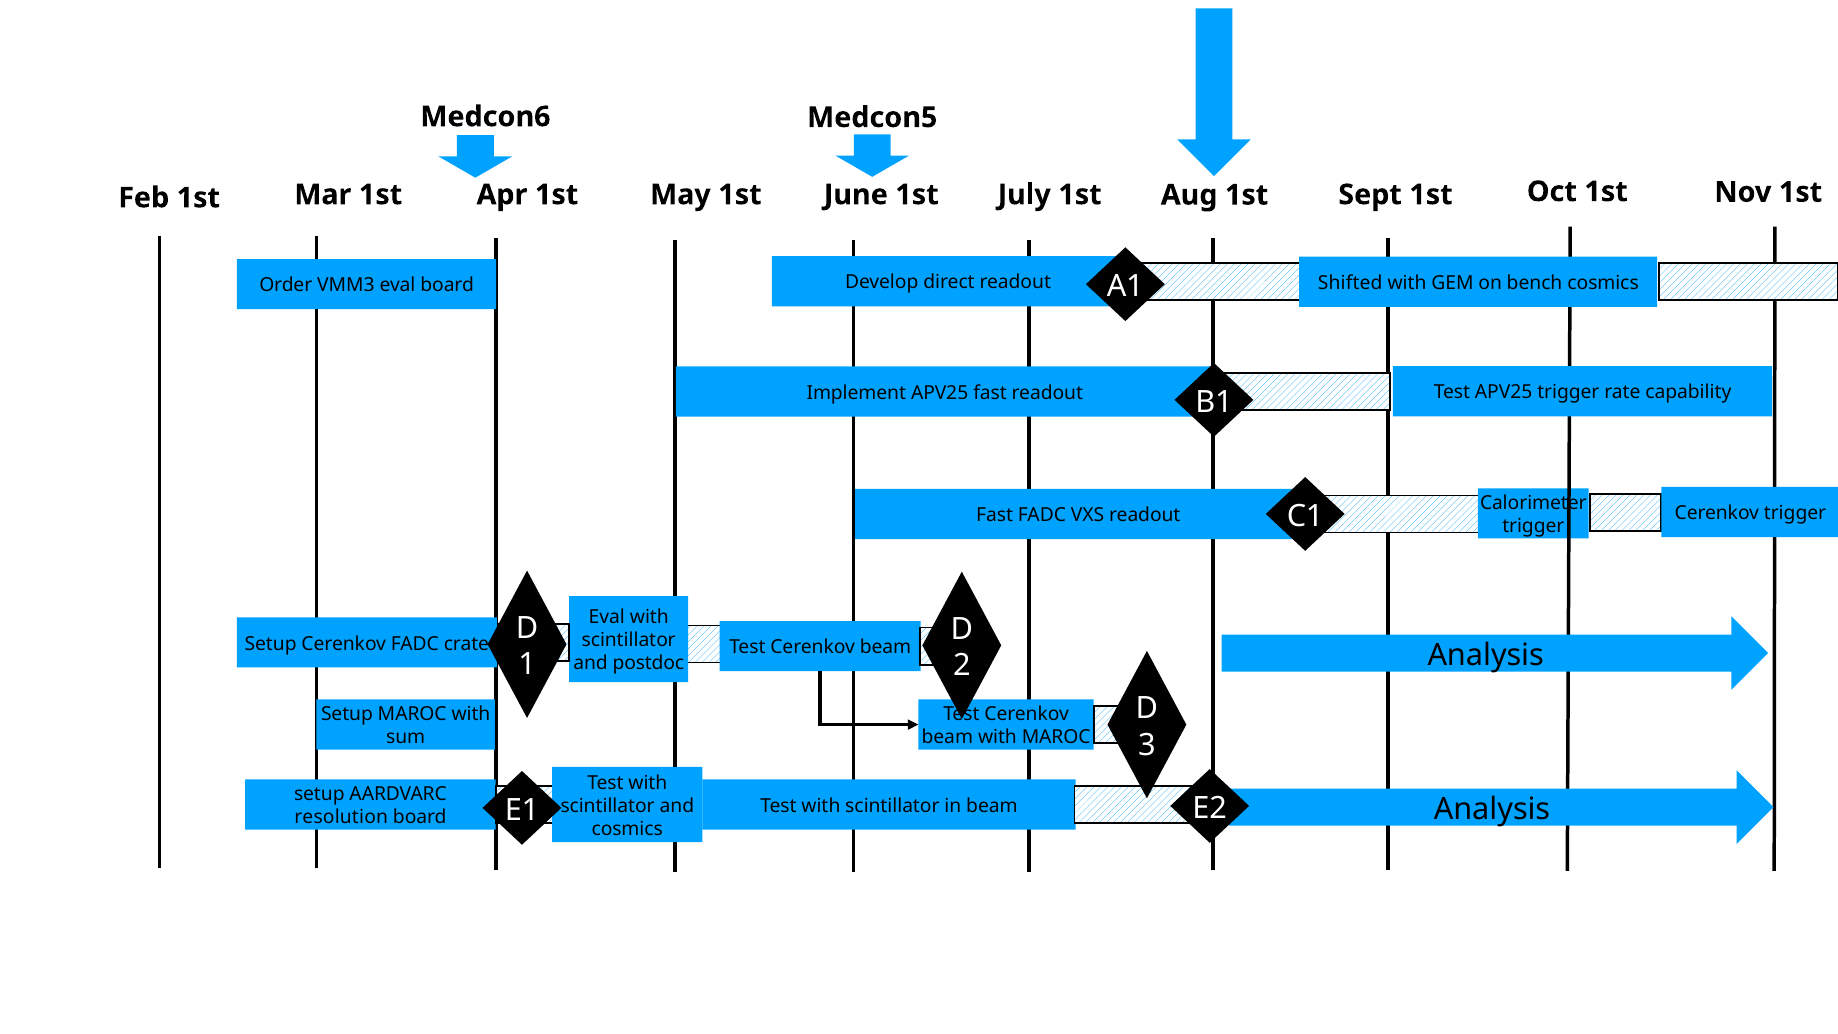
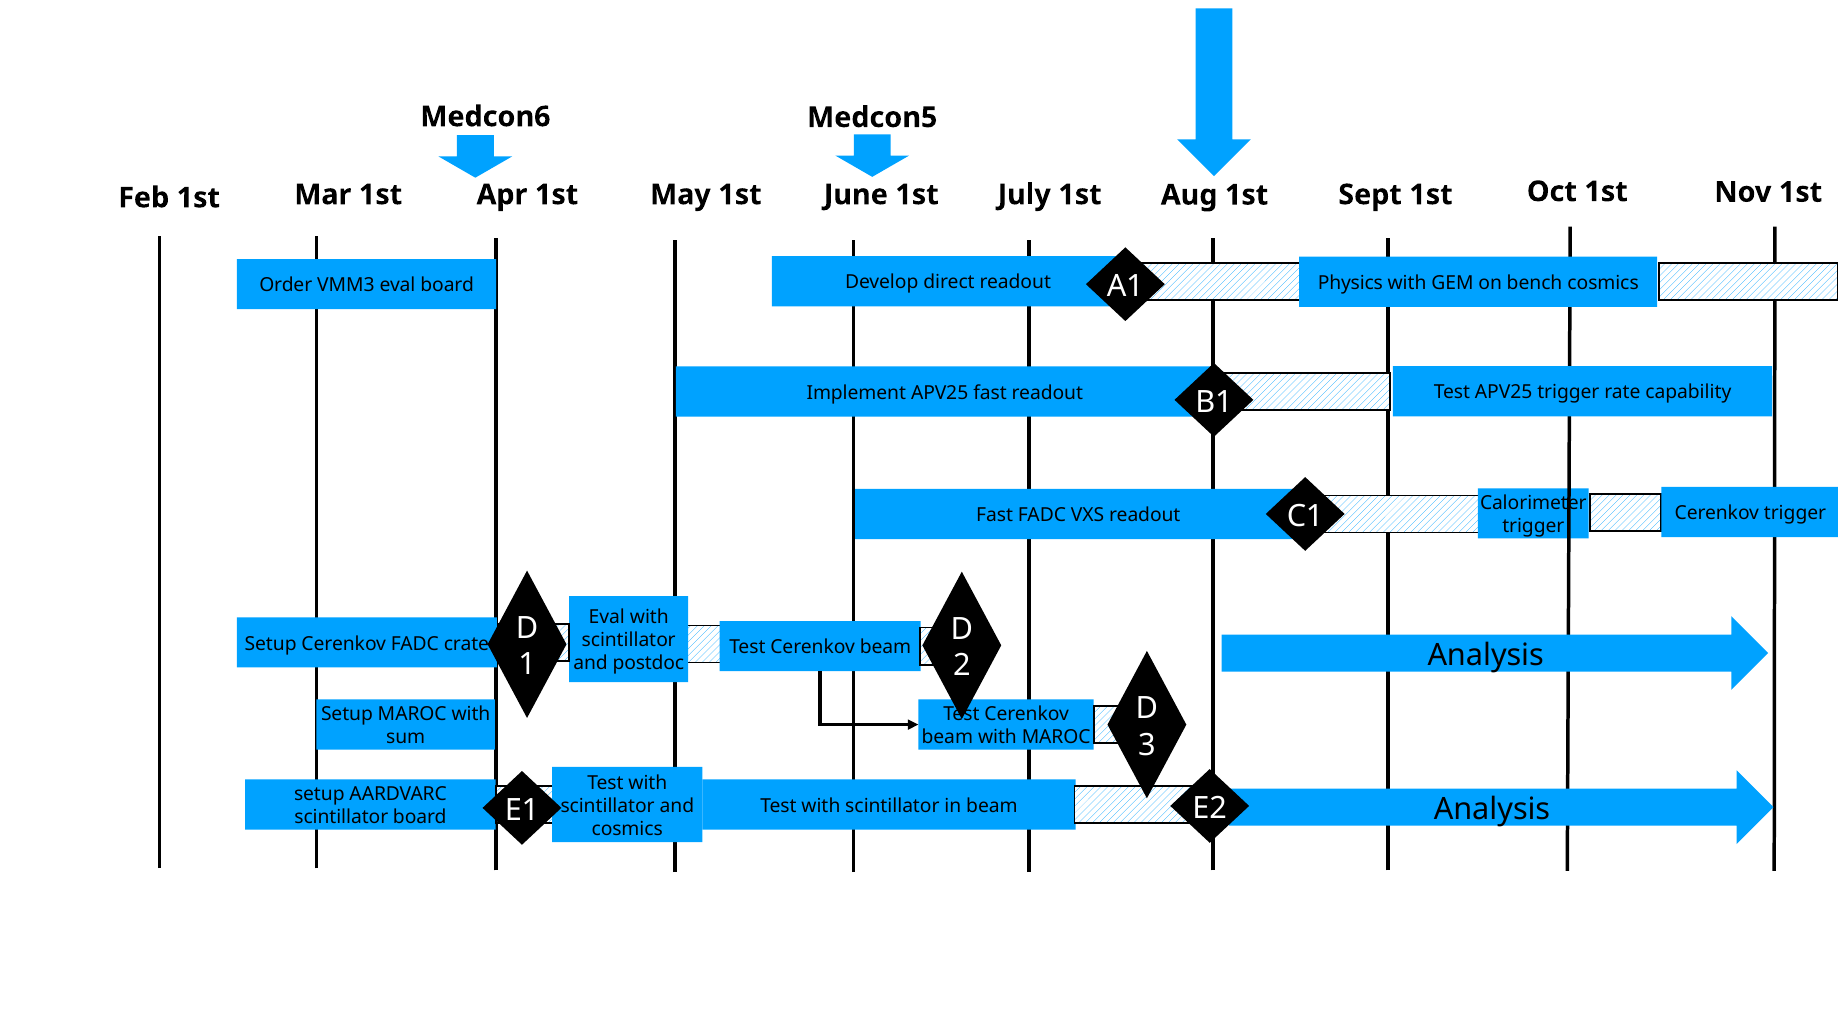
Shifted: Shifted -> Physics
resolution at (341, 817): resolution -> scintillator
